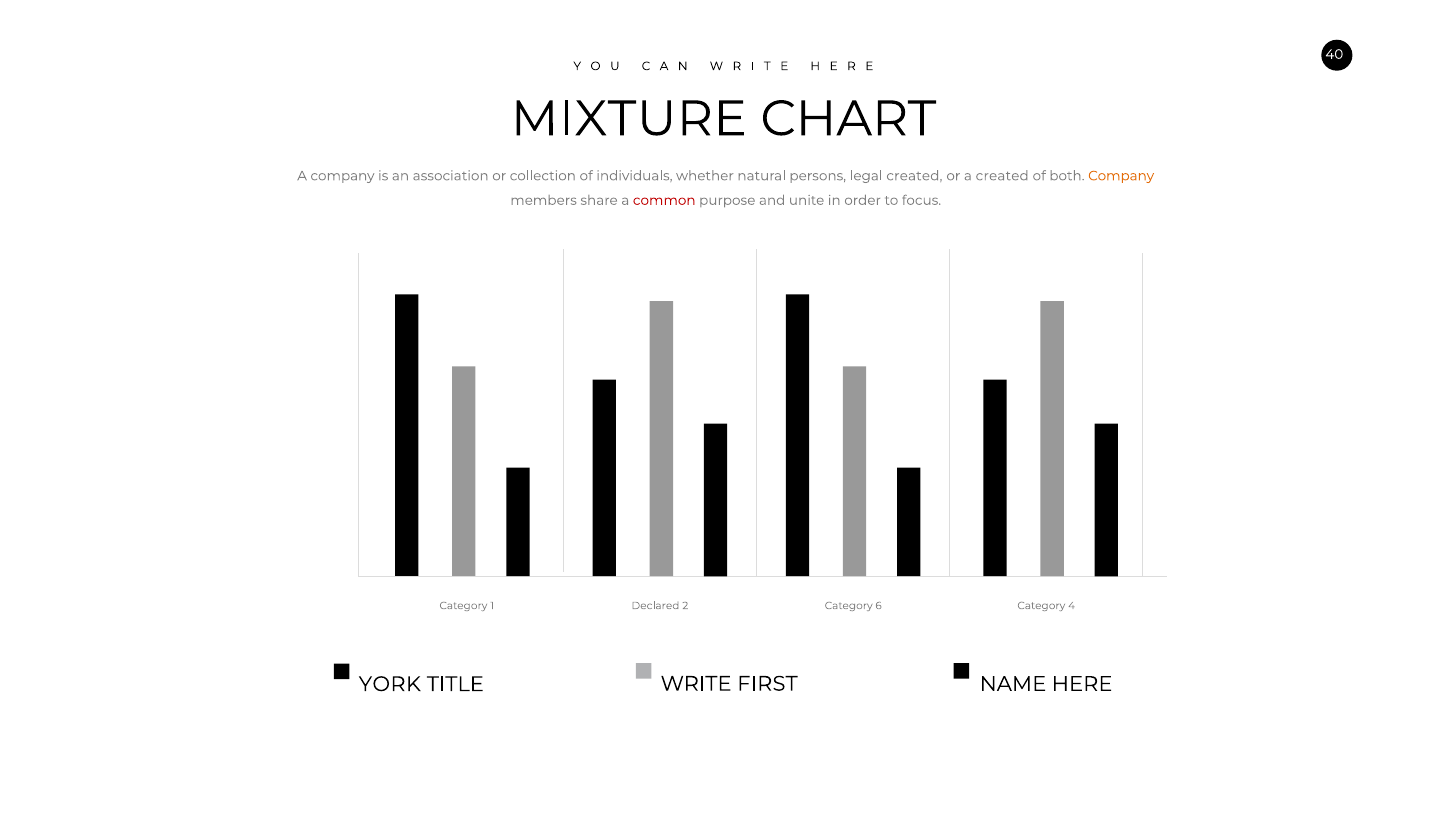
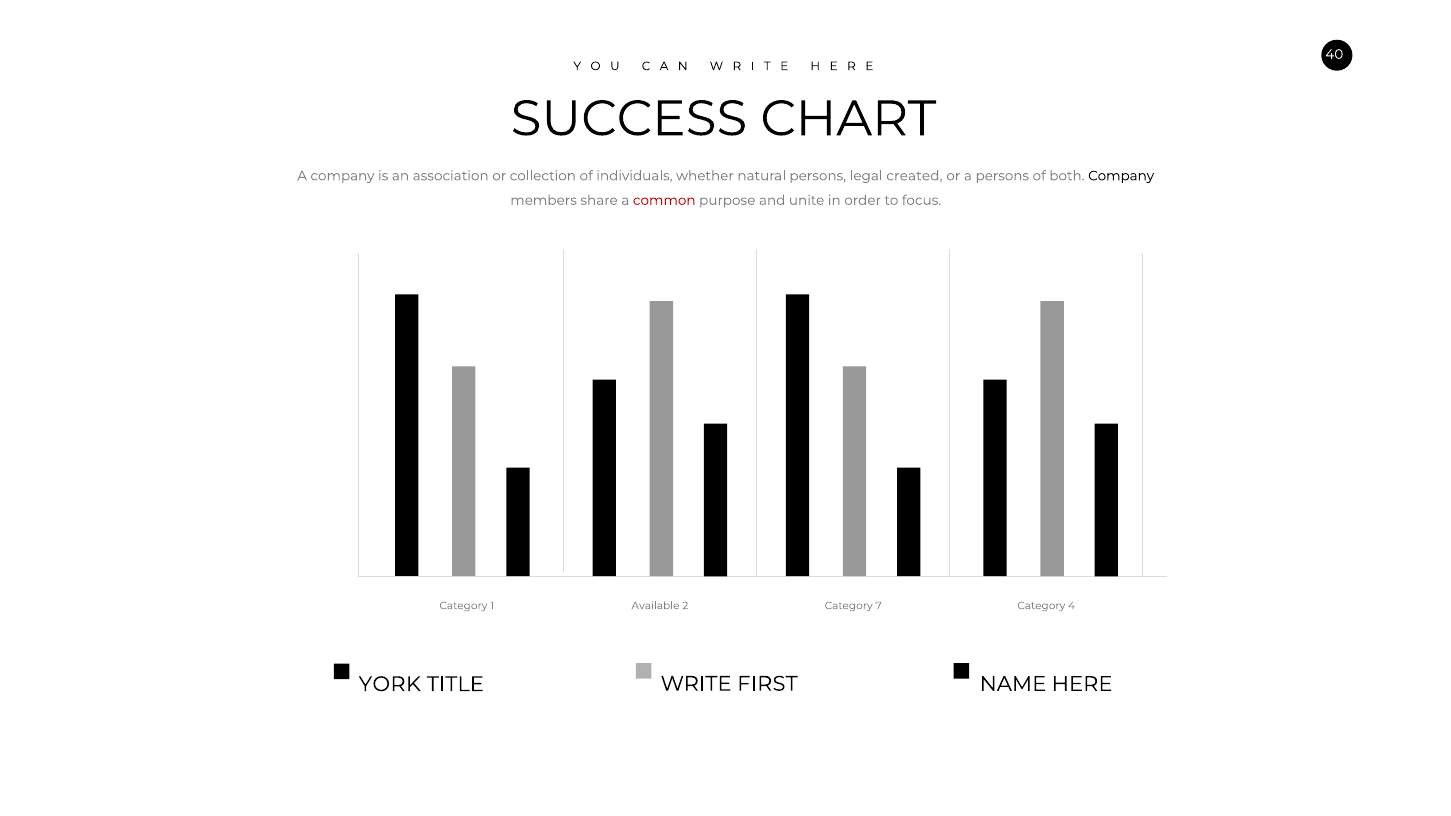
MIXTURE: MIXTURE -> SUCCESS
a created: created -> persons
Company at (1121, 176) colour: orange -> black
Declared: Declared -> Available
6: 6 -> 7
